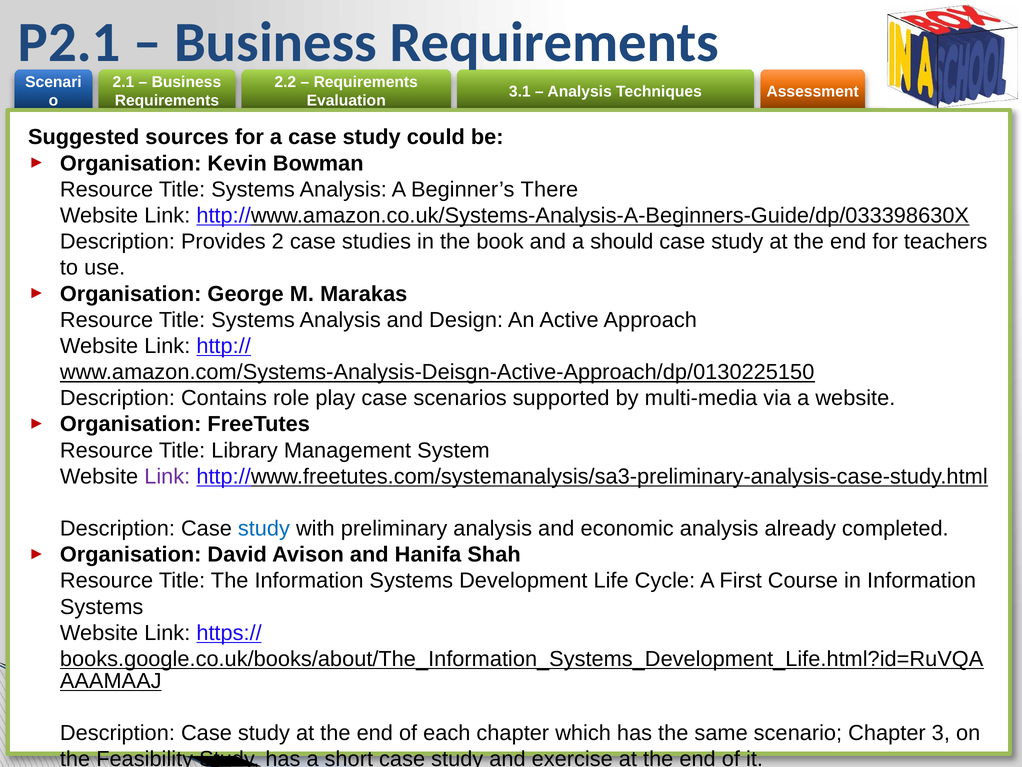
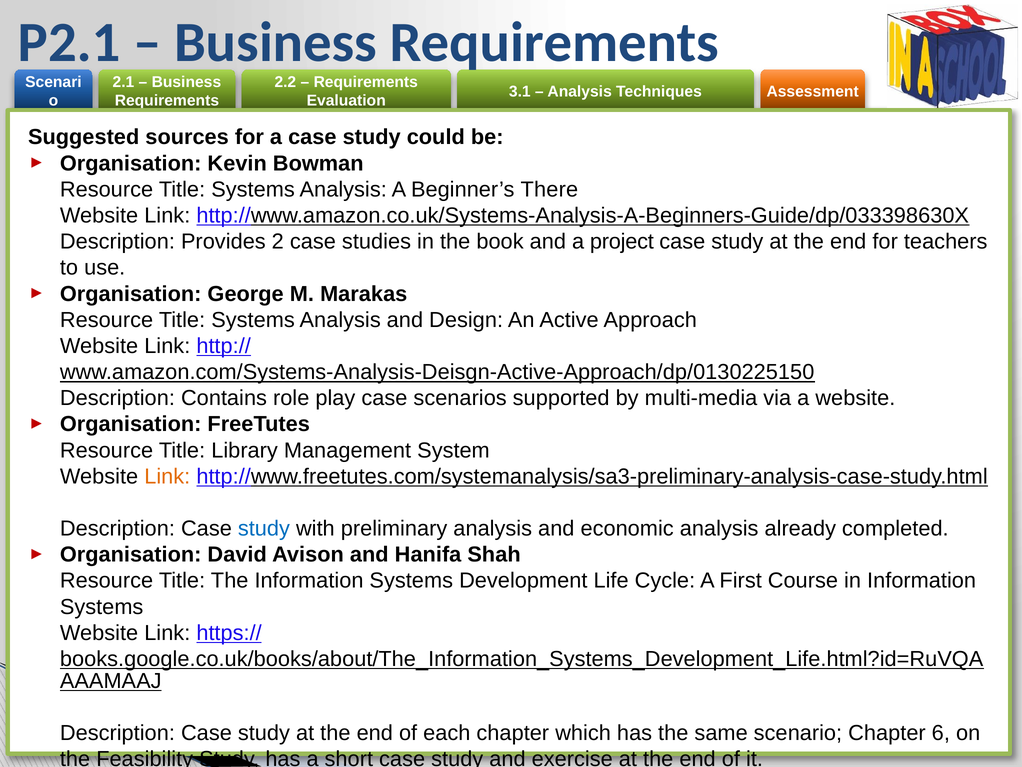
should: should -> project
Link at (167, 476) colour: purple -> orange
3: 3 -> 6
